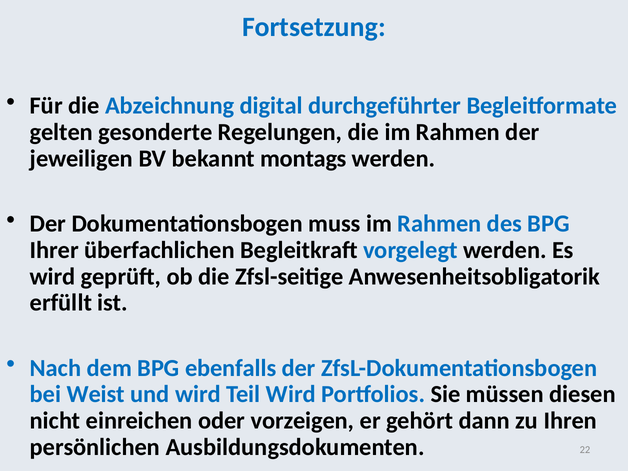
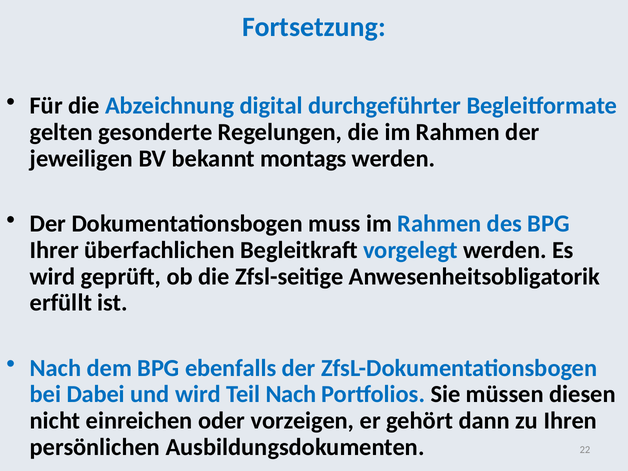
Weist: Weist -> Dabei
Teil Wird: Wird -> Nach
